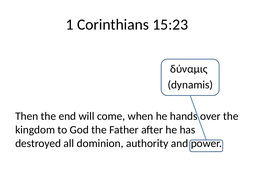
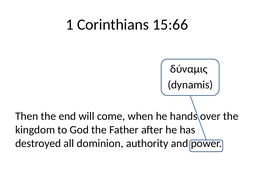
15:23: 15:23 -> 15:66
